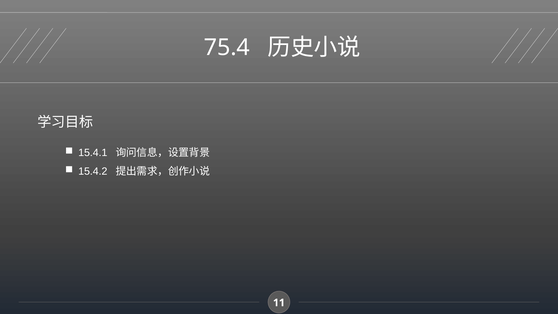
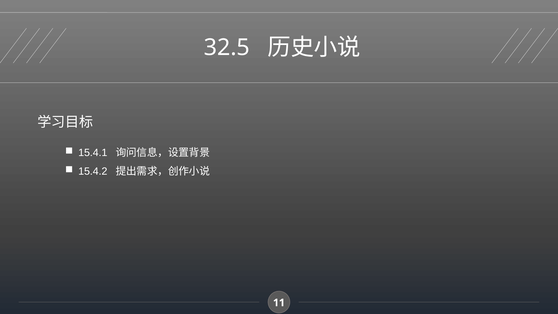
75.4: 75.4 -> 32.5
